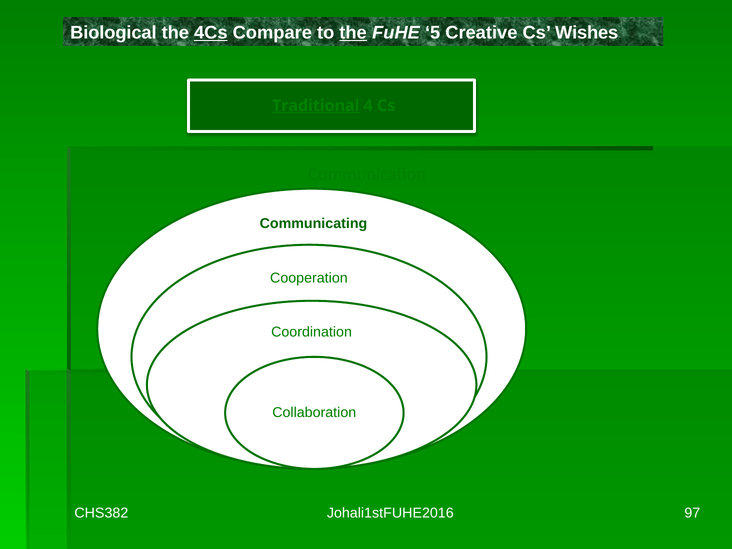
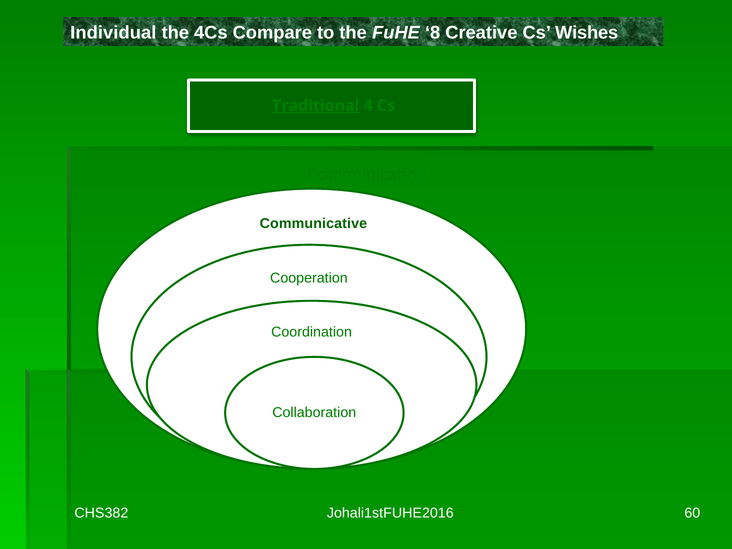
Biological: Biological -> Individual
4Cs underline: present -> none
the at (353, 33) underline: present -> none
5: 5 -> 8
Communicating: Communicating -> Communicative
97: 97 -> 60
